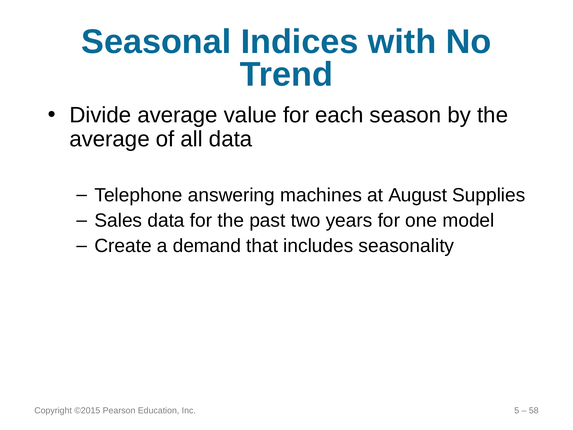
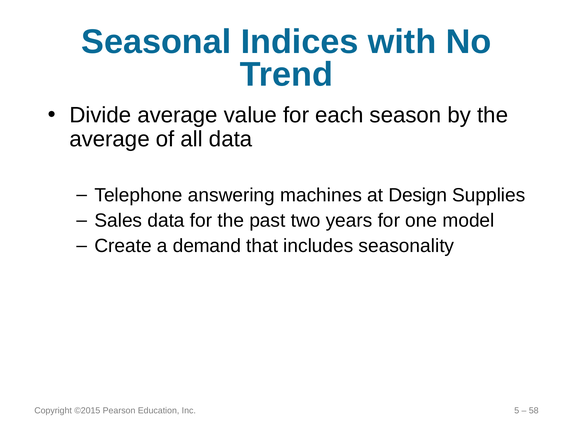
August: August -> Design
